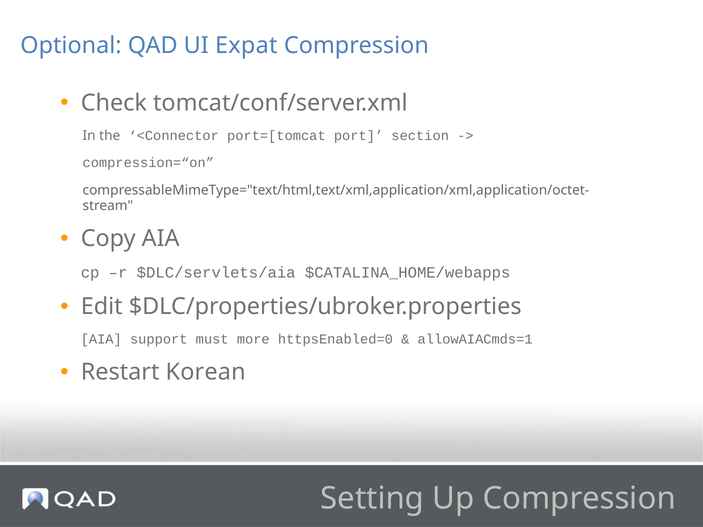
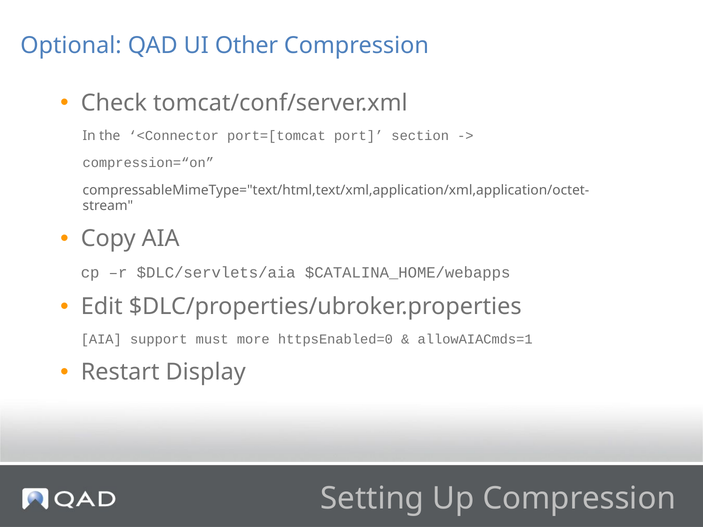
Expat: Expat -> Other
Korean: Korean -> Display
